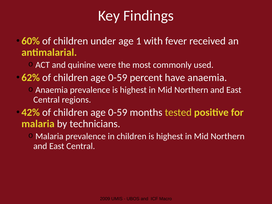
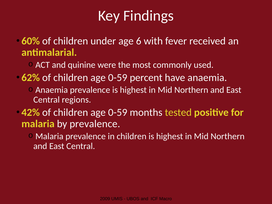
1: 1 -> 6
by technicians: technicians -> prevalence
